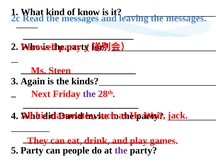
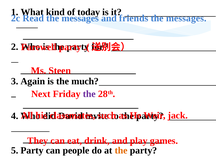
know: know -> today
leaving: leaving -> friends
kinds: kinds -> much
the at (121, 150) colour: purple -> orange
